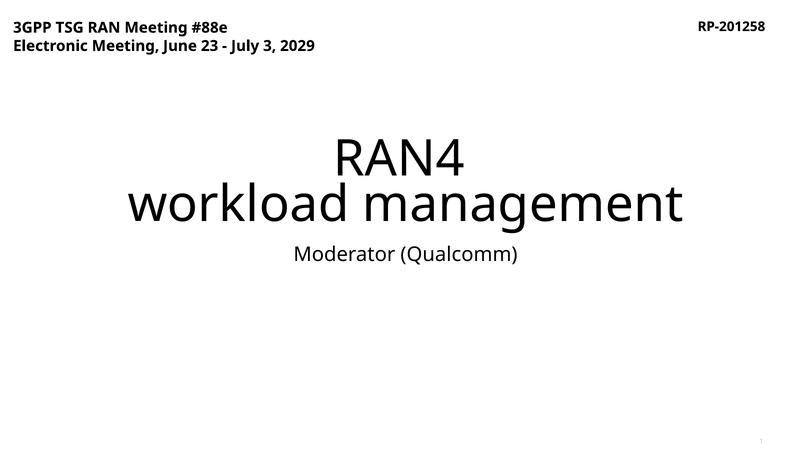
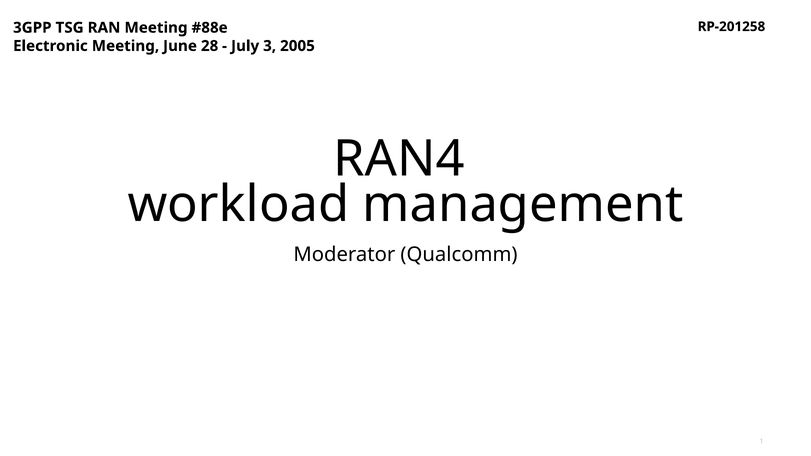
23: 23 -> 28
2029: 2029 -> 2005
